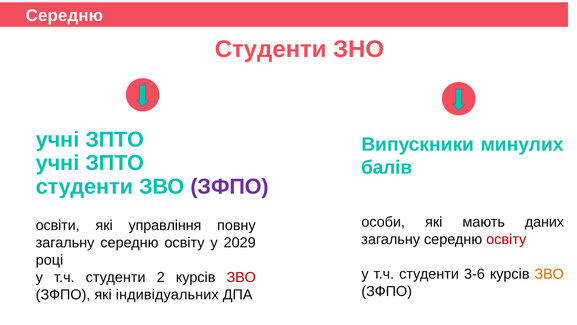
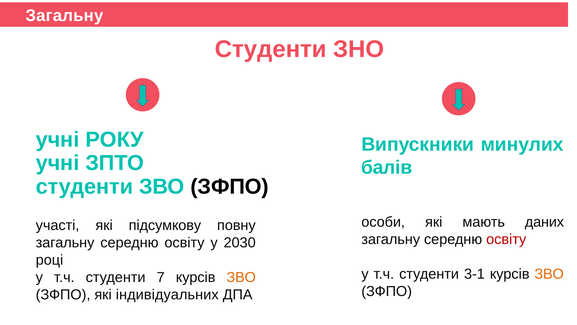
Середню at (64, 16): Середню -> Загальну
ЗПТО at (115, 140): ЗПТО -> РОКУ
ЗФПО at (230, 186) colour: purple -> black
освіти: освіти -> участі
управління: управління -> підсумкову
2029: 2029 -> 2030
3-6: 3-6 -> 3-1
2: 2 -> 7
ЗВО at (241, 277) colour: red -> orange
